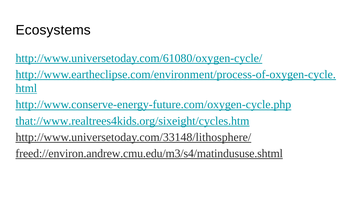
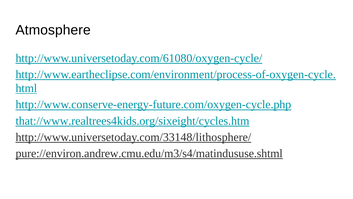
Ecosystems: Ecosystems -> Atmosphere
freed://environ.andrew.cmu.edu/m3/s4/matindususe.shtml: freed://environ.andrew.cmu.edu/m3/s4/matindususe.shtml -> pure://environ.andrew.cmu.edu/m3/s4/matindususe.shtml
